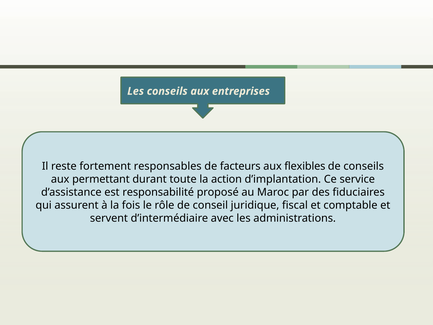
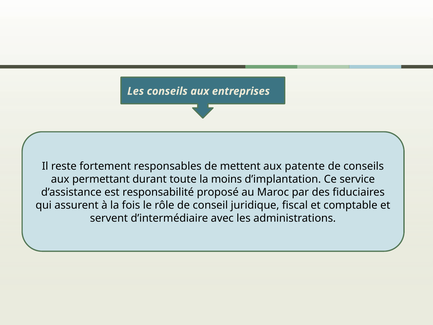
facteurs: facteurs -> mettent
flexibles: flexibles -> patente
action: action -> moins
